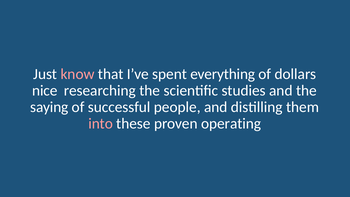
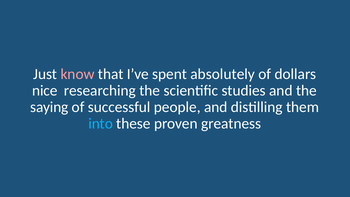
everything: everything -> absolutely
into colour: pink -> light blue
operating: operating -> greatness
